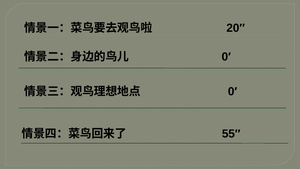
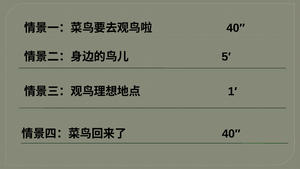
20″ at (236, 28): 20″ -> 40″
0′ at (226, 57): 0′ -> 5′
0′ at (233, 91): 0′ -> 1′
55″ at (231, 133): 55″ -> 40″
